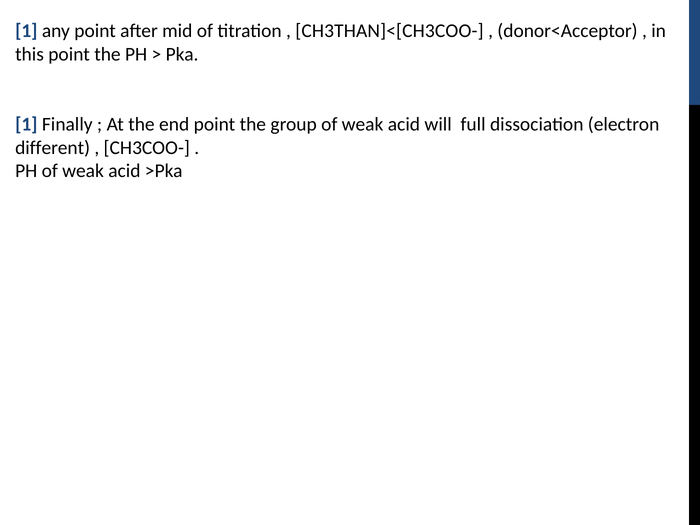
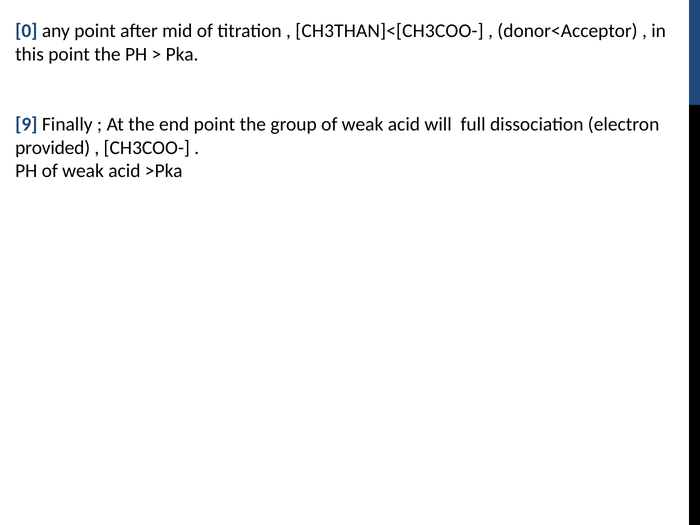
1 at (26, 31): 1 -> 0
1 at (26, 124): 1 -> 9
different: different -> provided
